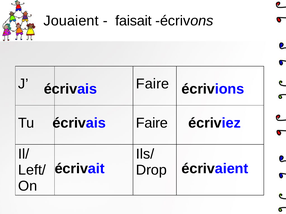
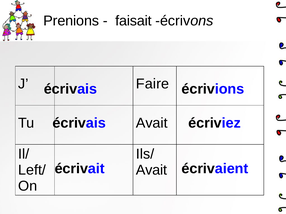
Jouaient: Jouaient -> Prenions
Tu Faire: Faire -> Avait
Drop at (151, 170): Drop -> Avait
